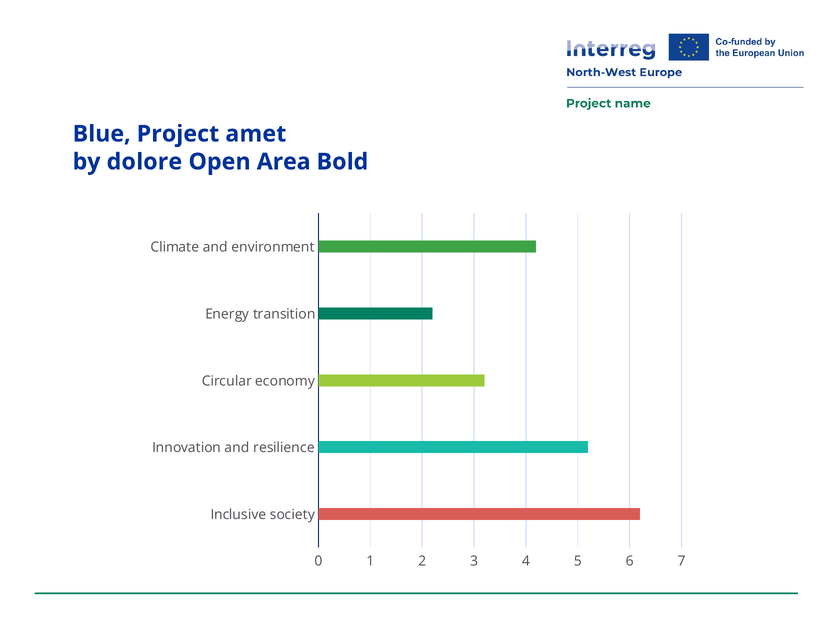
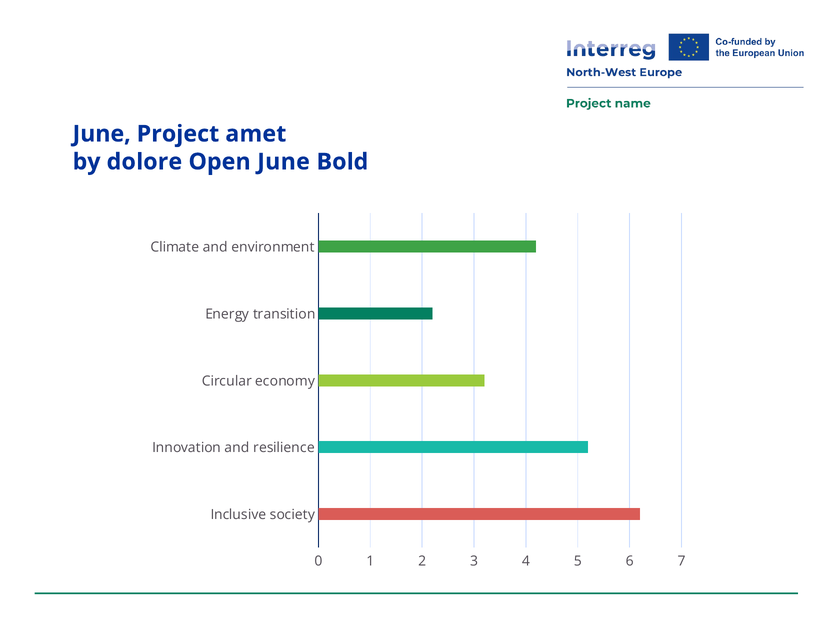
Blue at (102, 134): Blue -> June
Open Area: Area -> June
